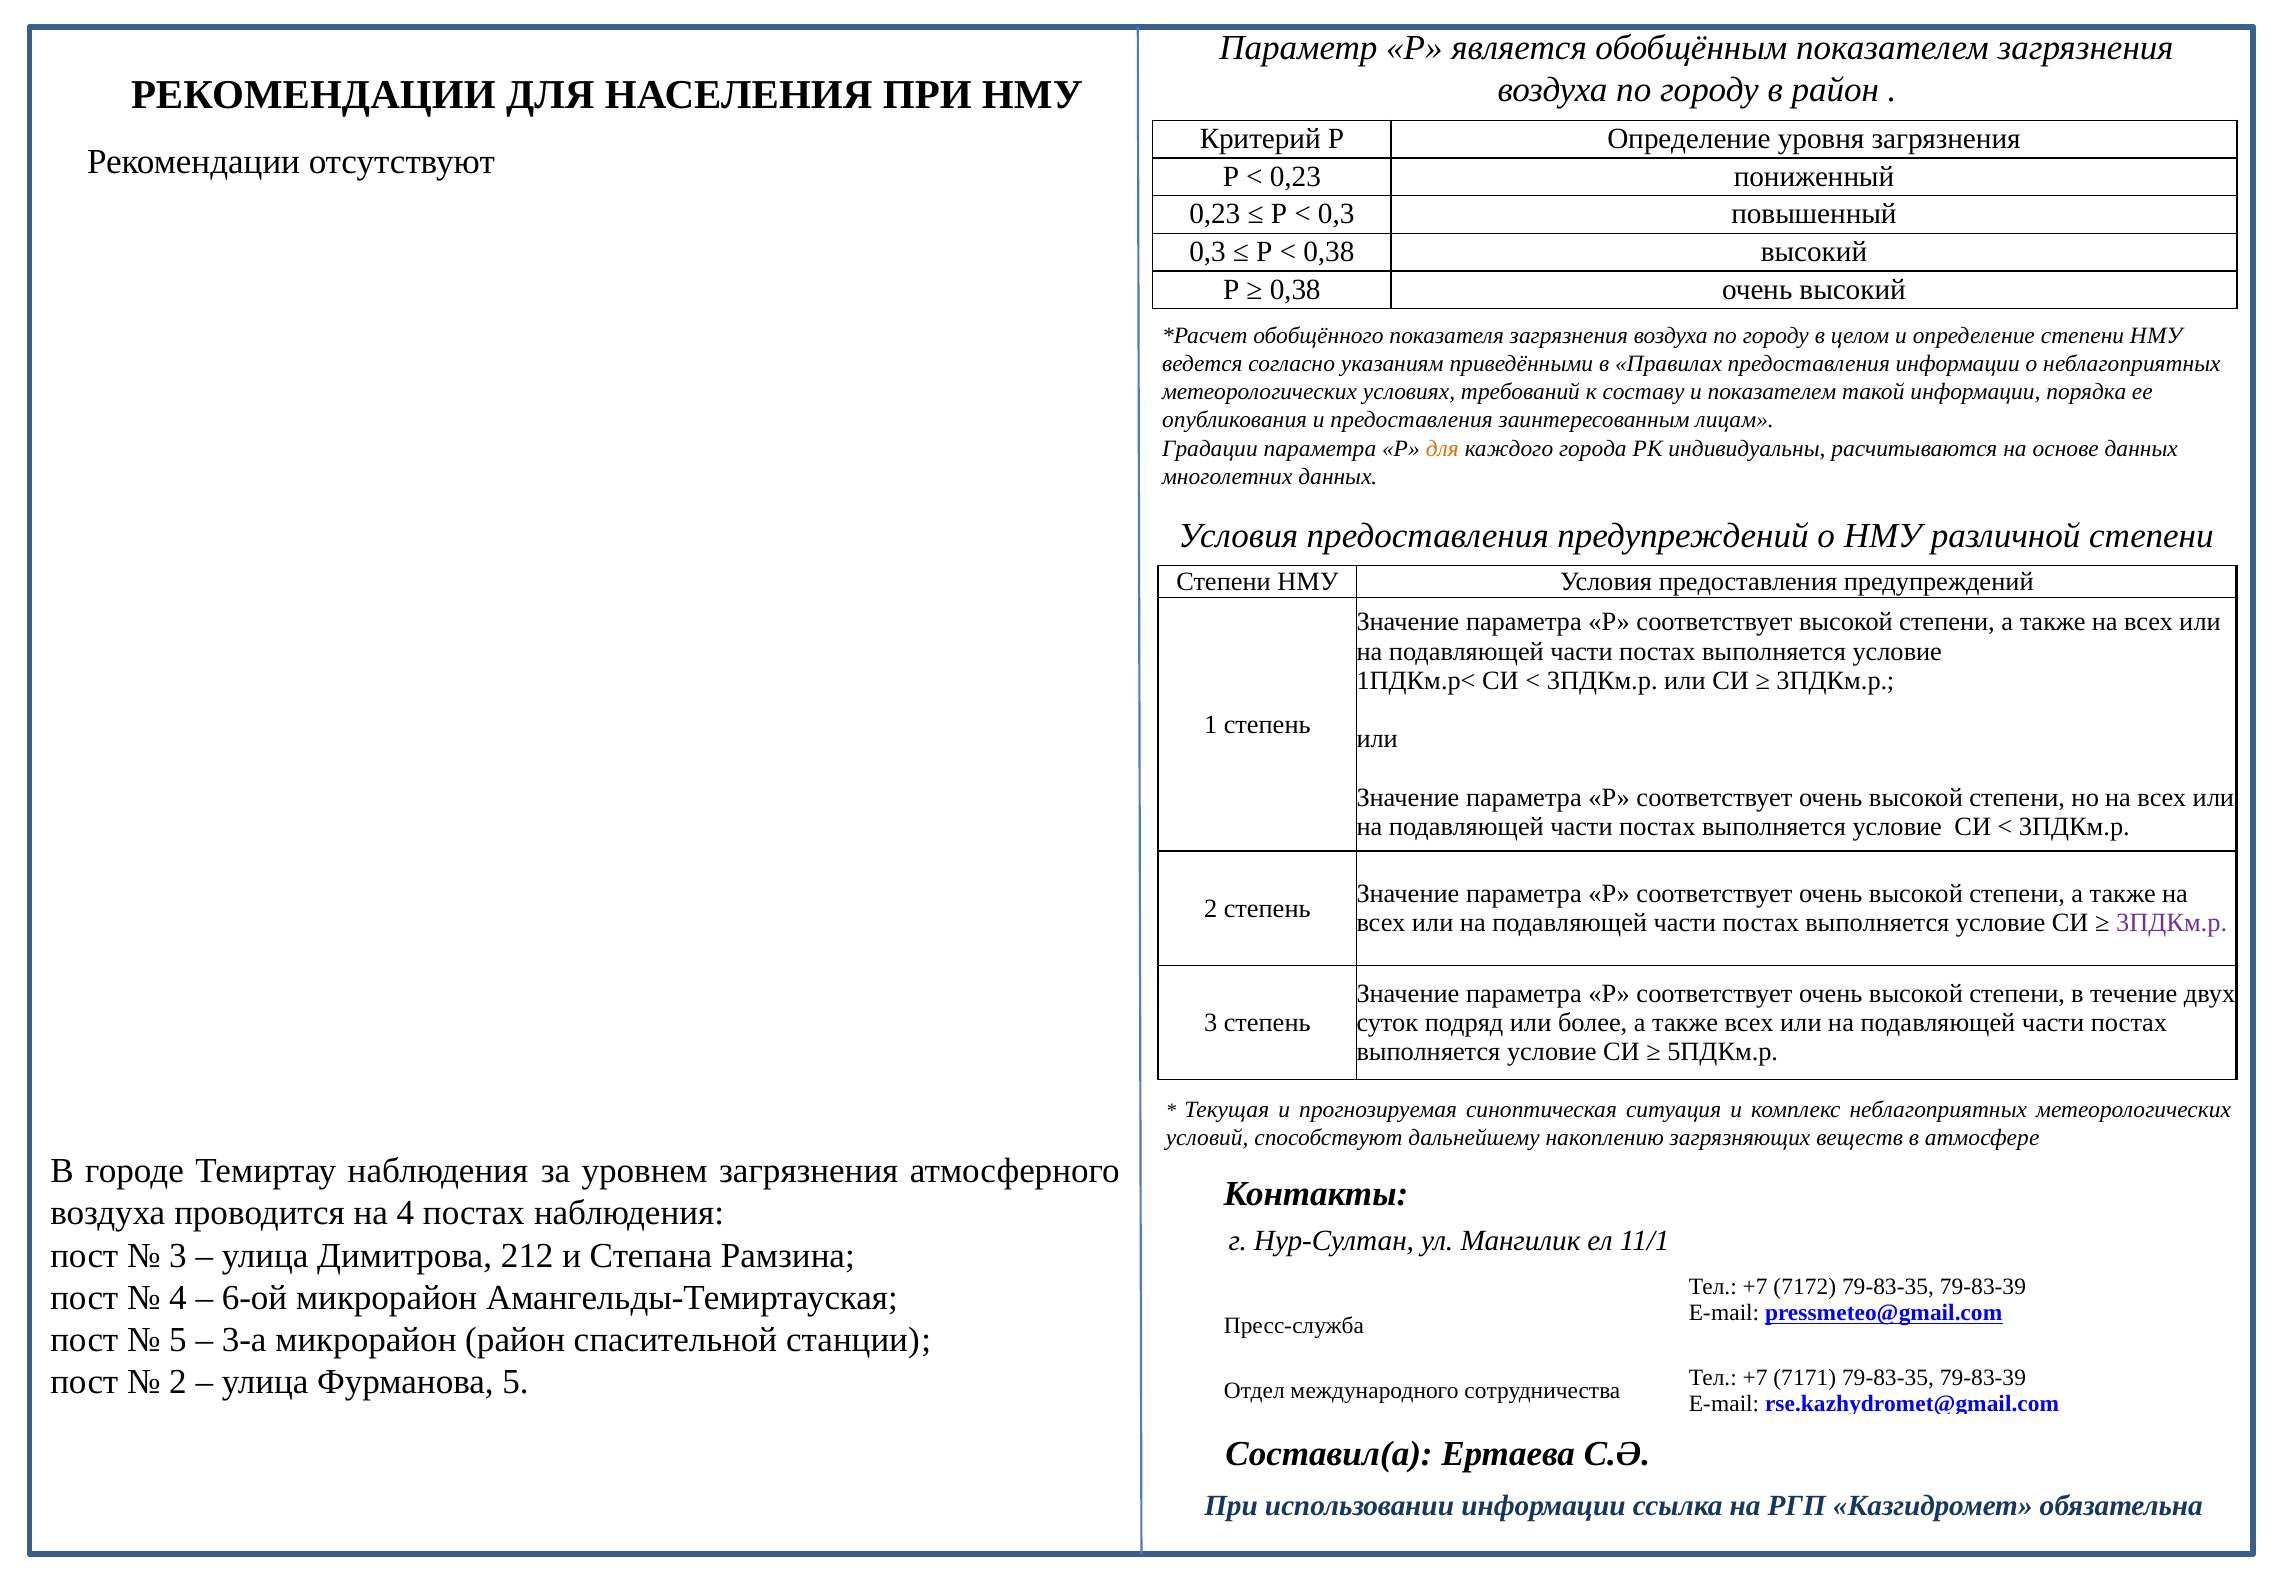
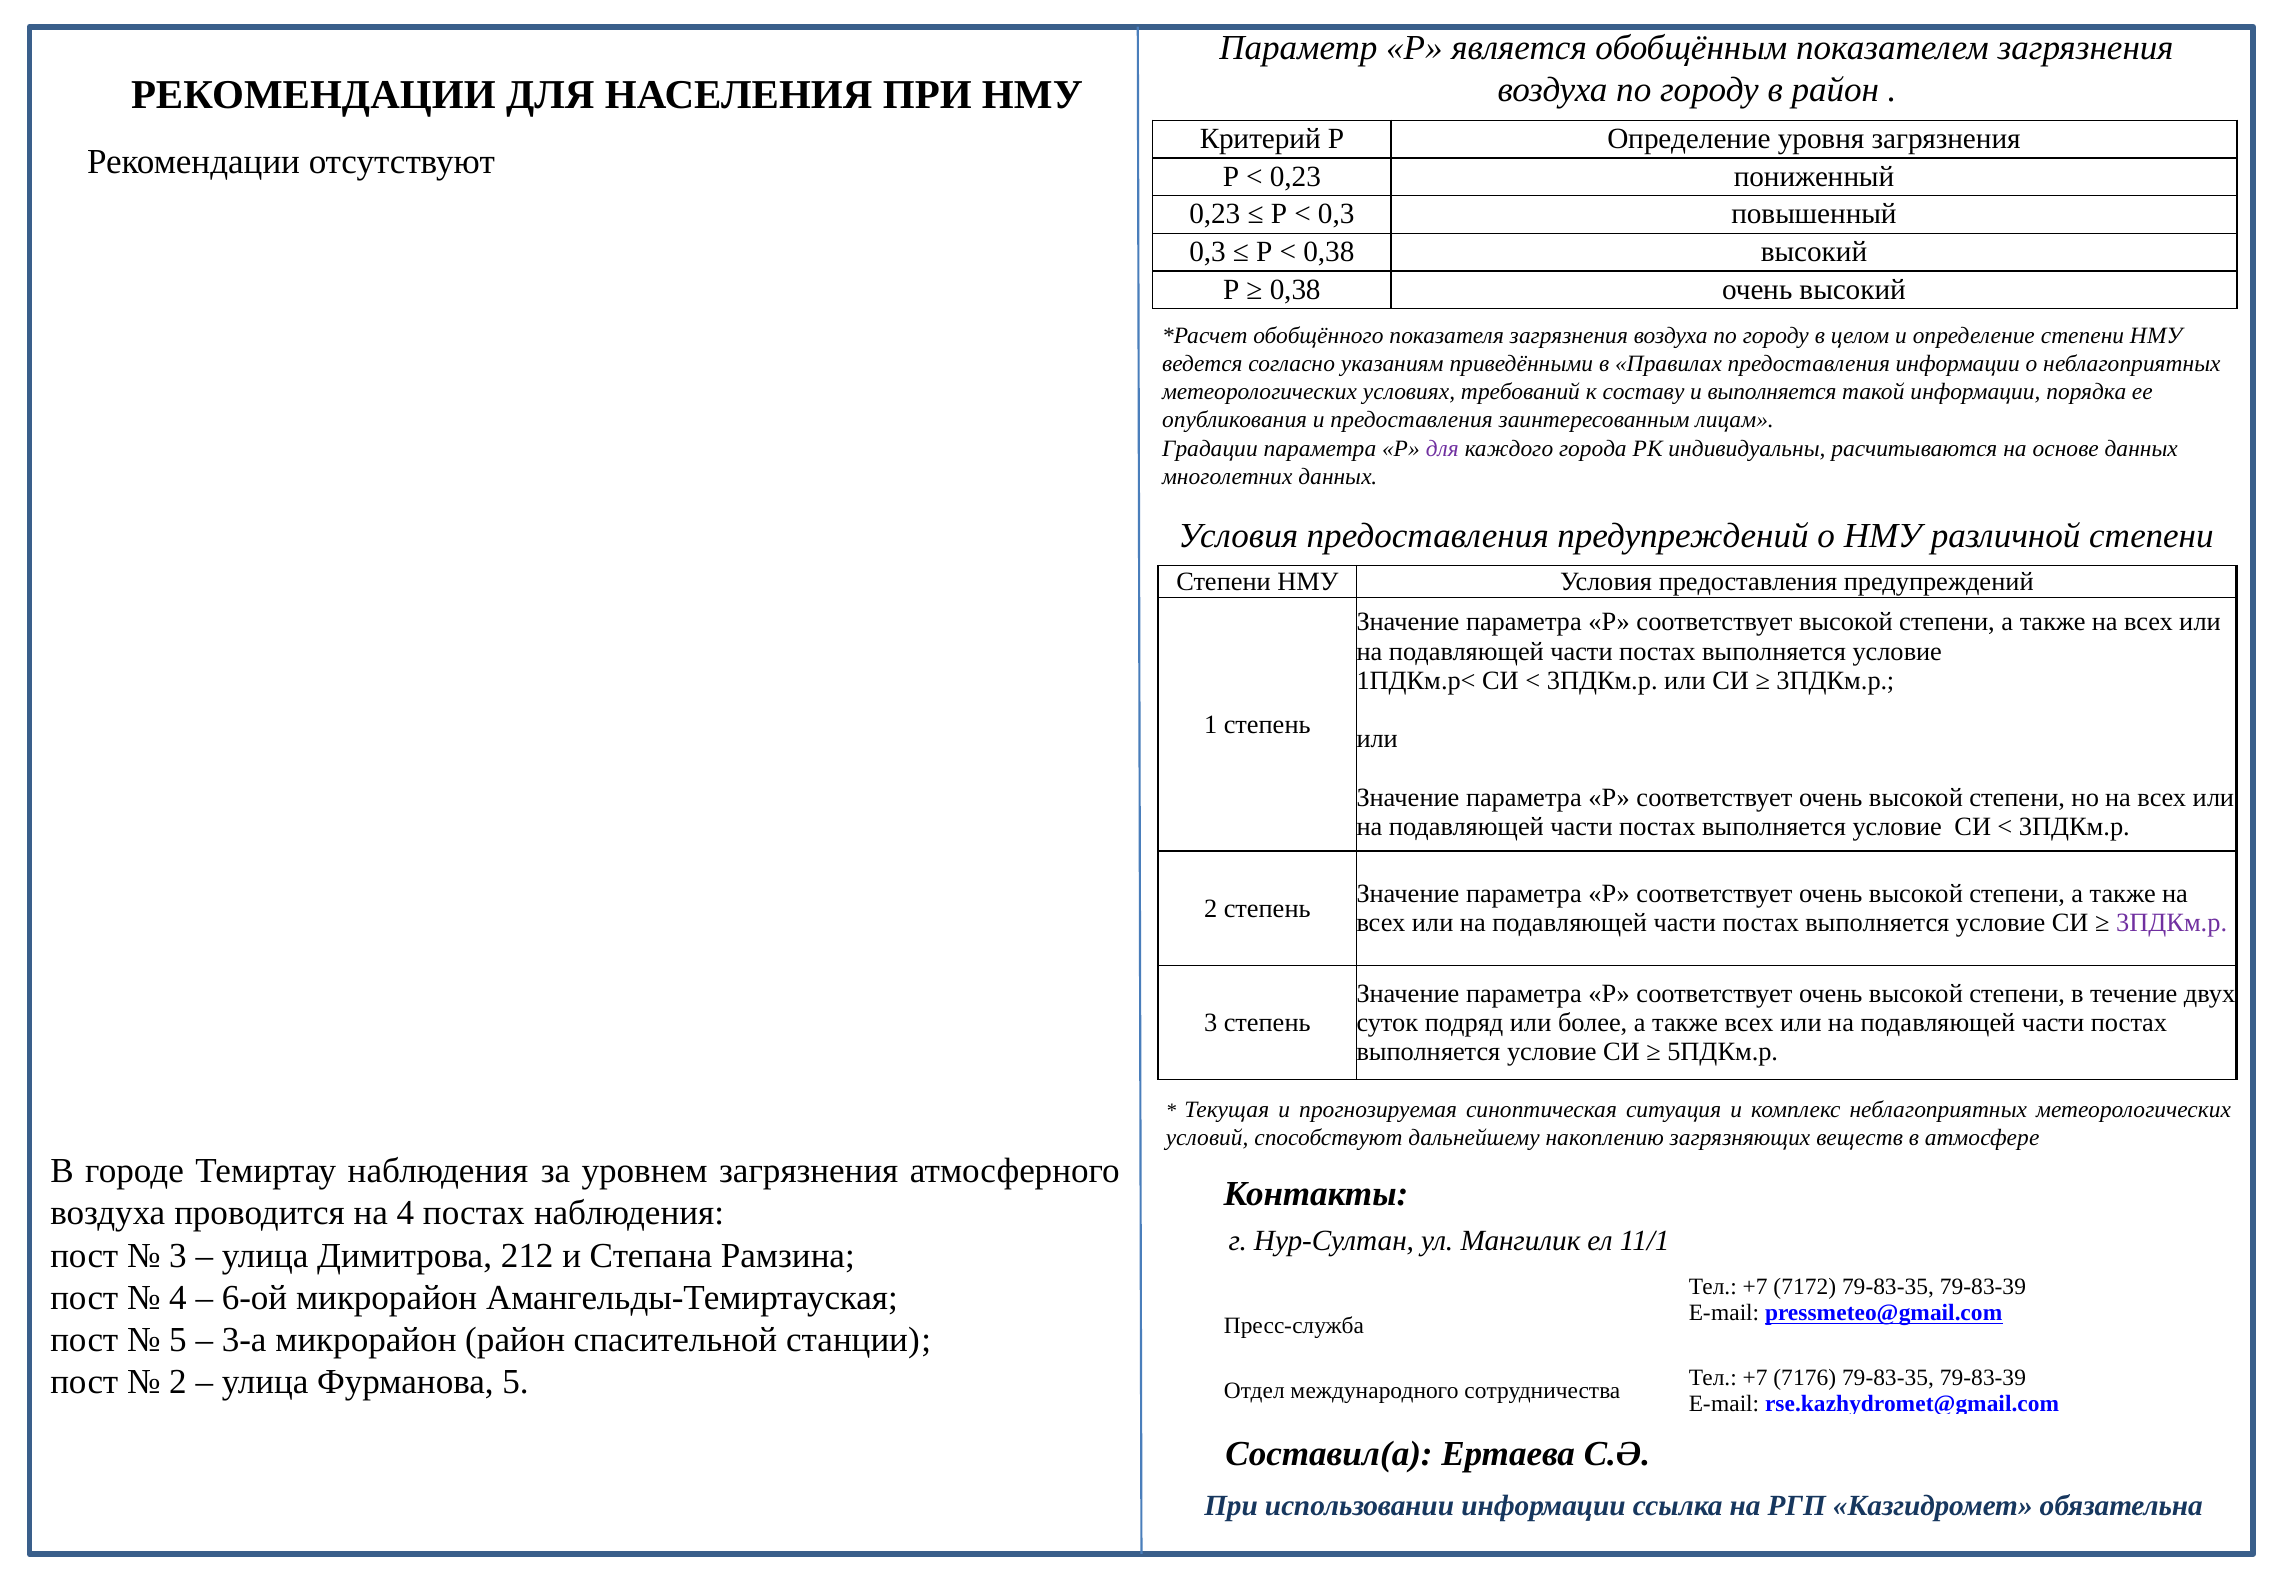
и показателем: показателем -> выполняется
для at (1442, 448) colour: orange -> purple
7171: 7171 -> 7176
